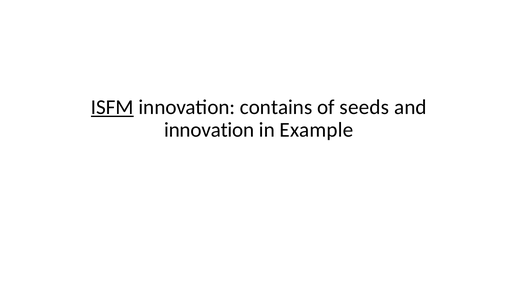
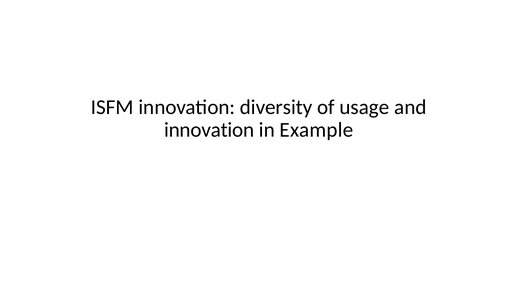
ISFM underline: present -> none
contains: contains -> diversity
seeds: seeds -> usage
